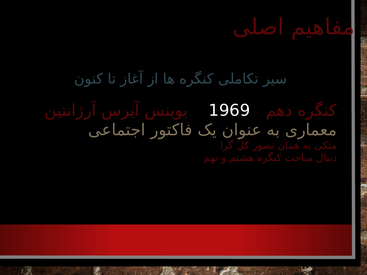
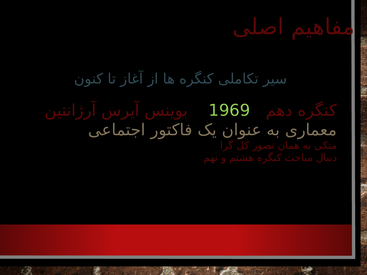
1969 colour: white -> light green
